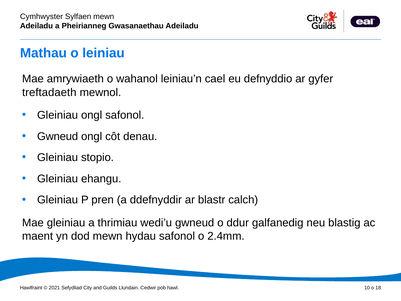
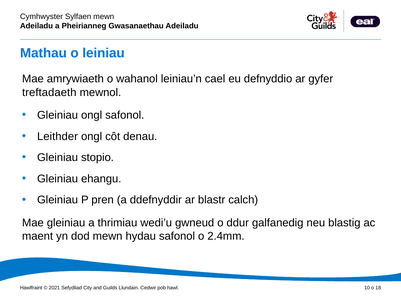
Gwneud at (58, 136): Gwneud -> Leithder
